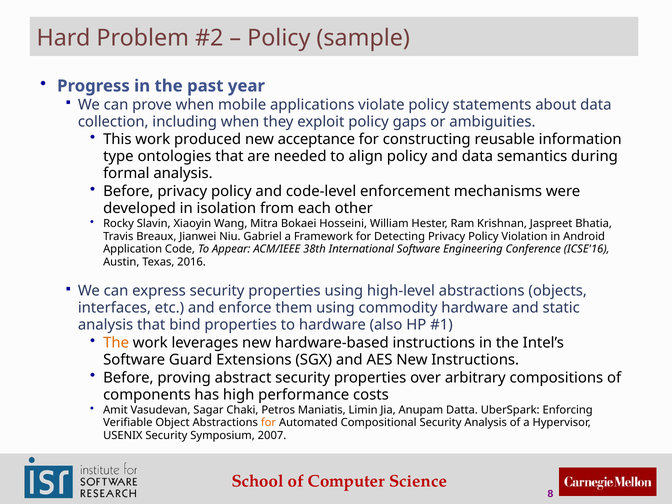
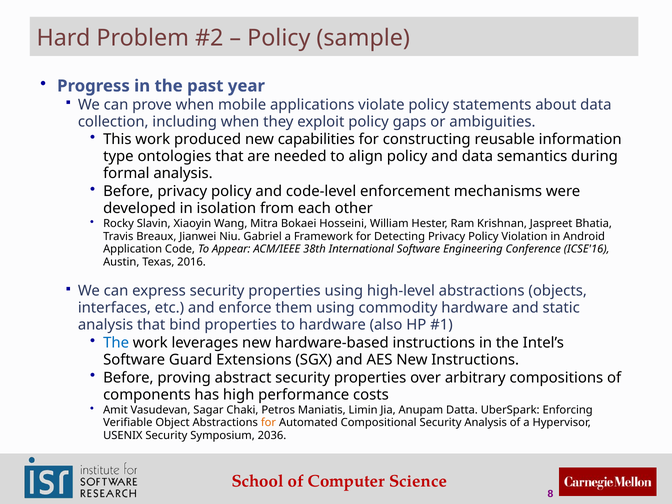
acceptance: acceptance -> capabilities
The at (116, 343) colour: orange -> blue
2007: 2007 -> 2036
